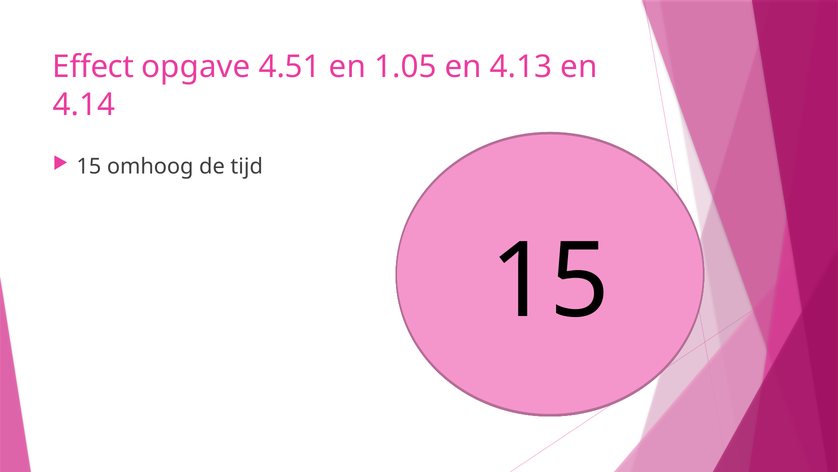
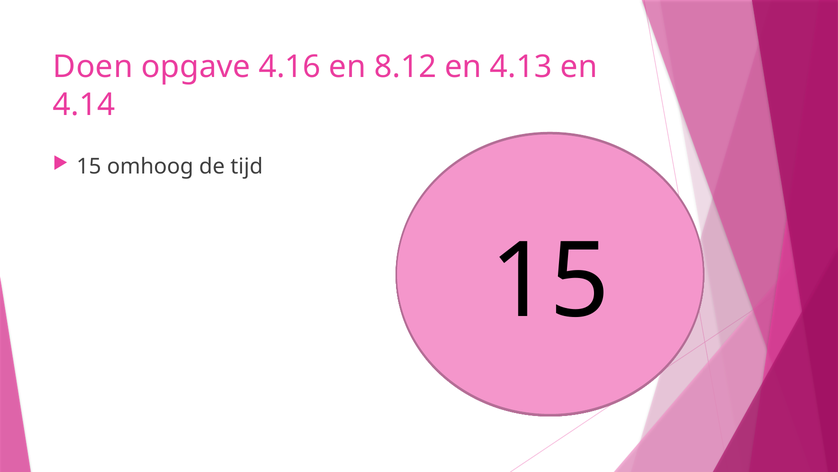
Effect: Effect -> Doen
4.51: 4.51 -> 4.16
1.05: 1.05 -> 8.12
